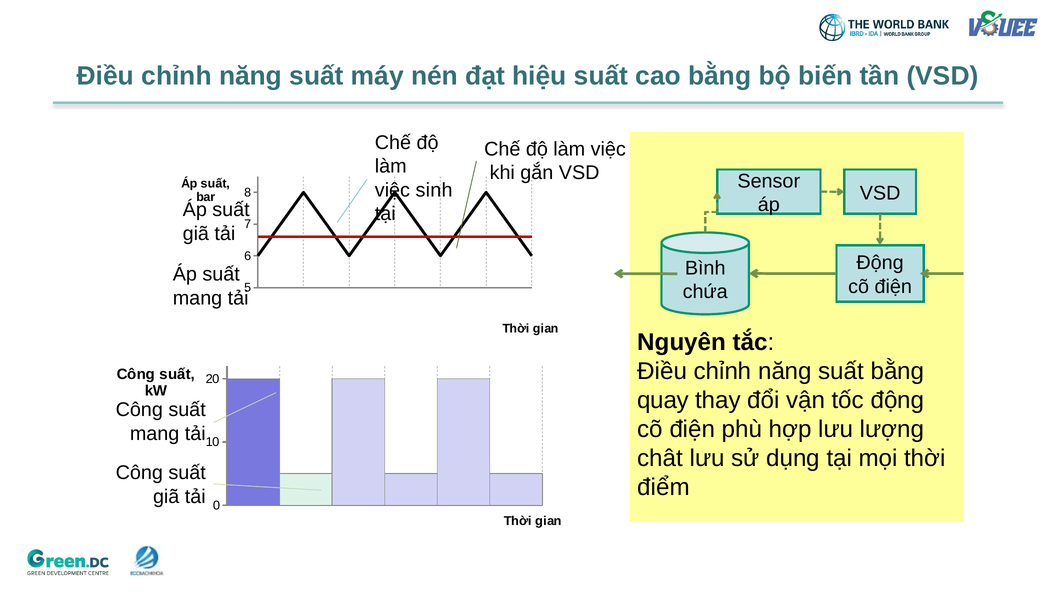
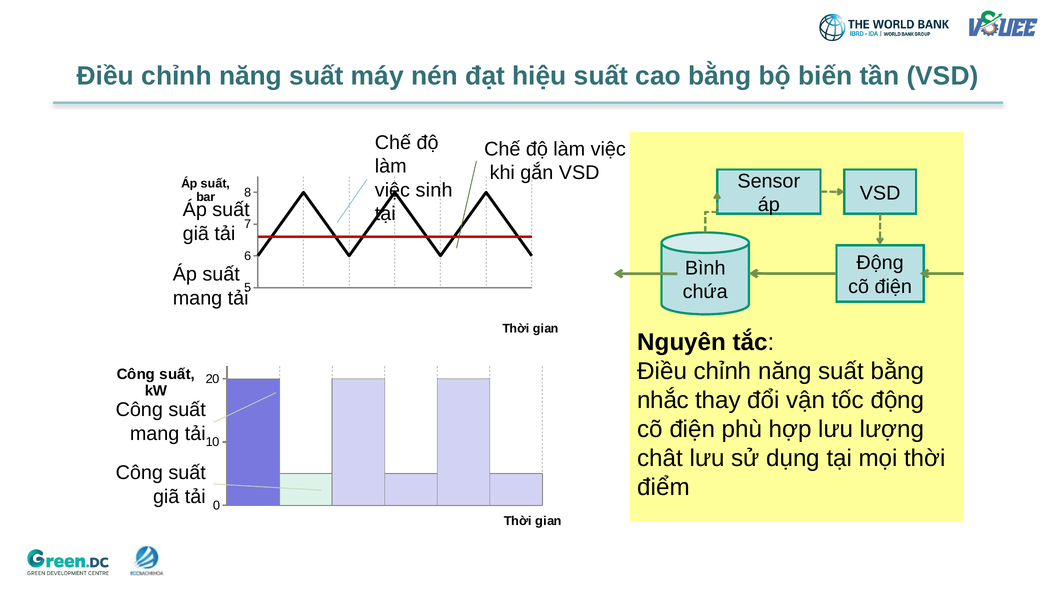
quay: quay -> nhắc
